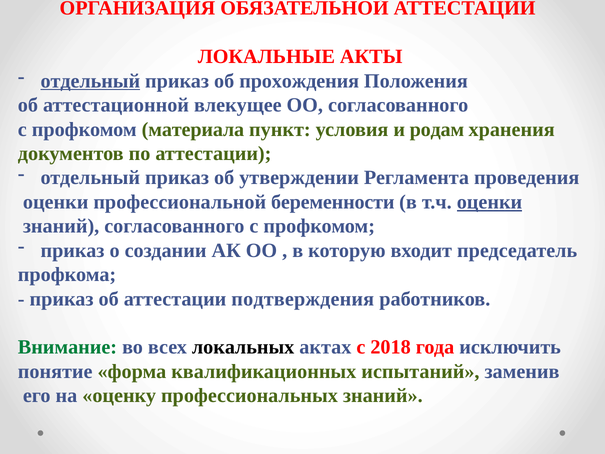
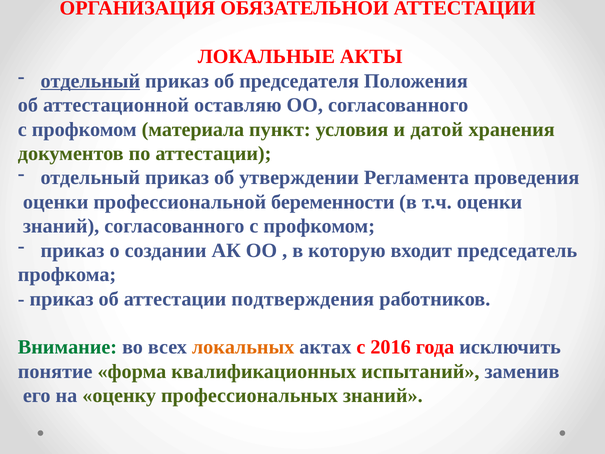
прохождения: прохождения -> председателя
влекущее: влекущее -> оставляю
родам: родам -> датой
оценки at (490, 202) underline: present -> none
локальных colour: black -> orange
2018: 2018 -> 2016
